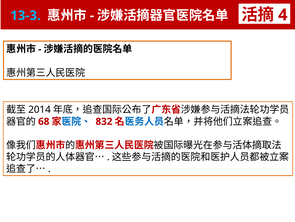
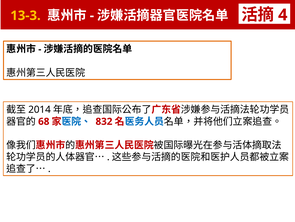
13-3 colour: light blue -> yellow
